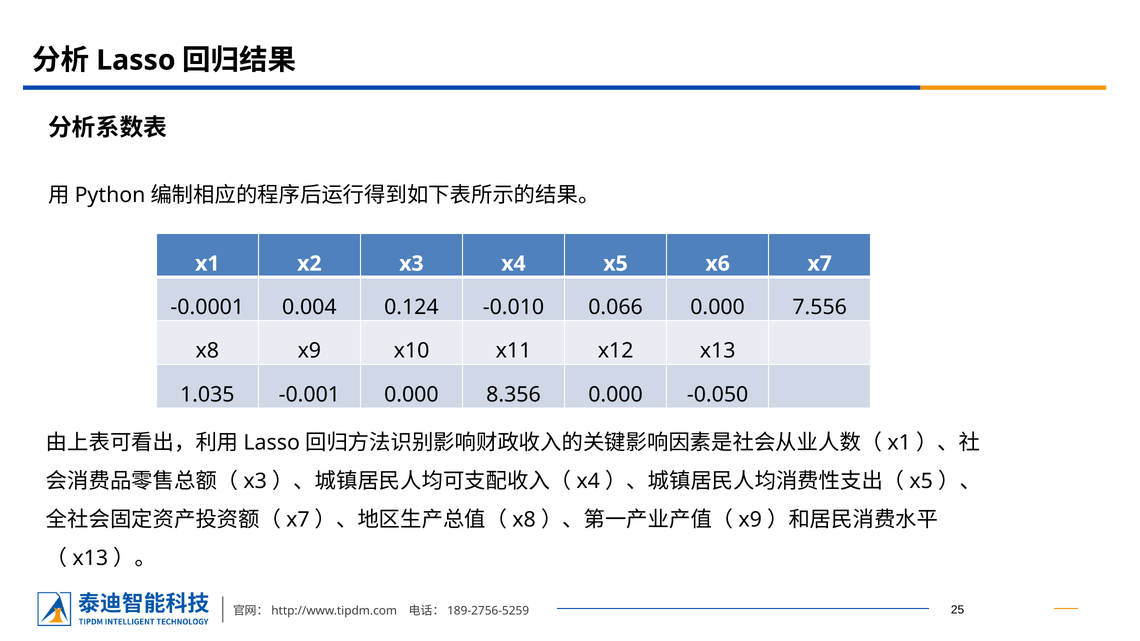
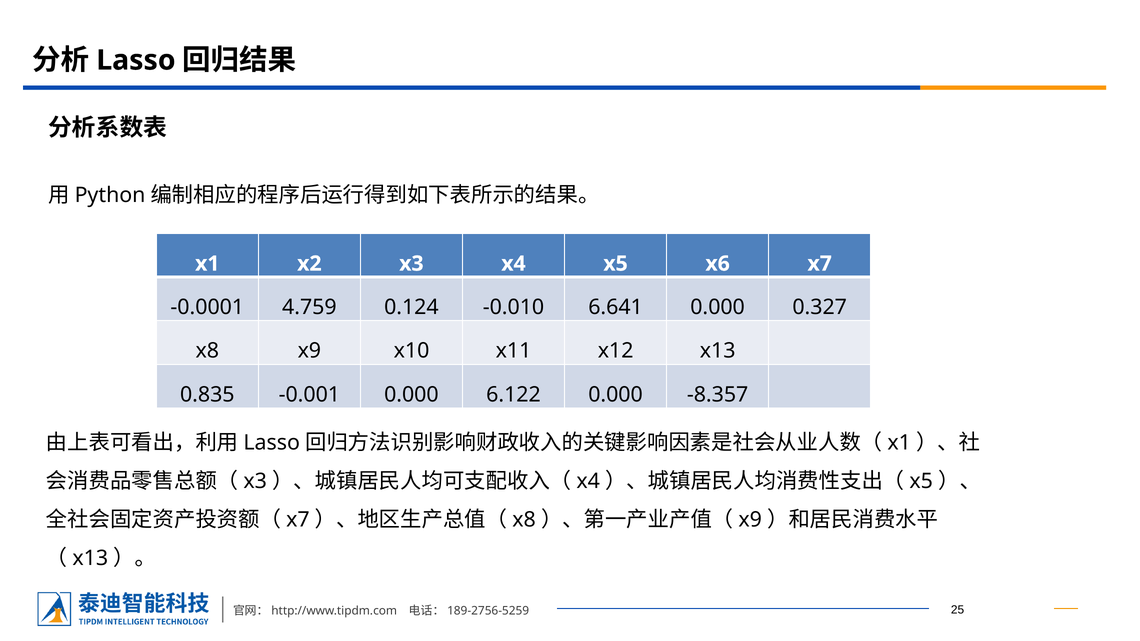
0.004: 0.004 -> 4.759
0.066: 0.066 -> 6.641
7.556: 7.556 -> 0.327
1.035: 1.035 -> 0.835
8.356: 8.356 -> 6.122
-0.050: -0.050 -> -8.357
